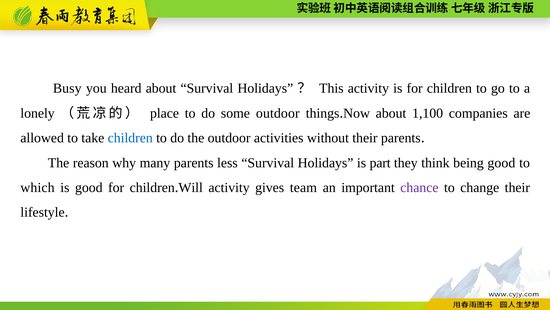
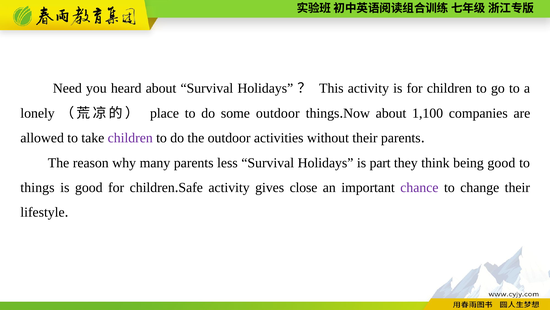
Busy: Busy -> Need
children at (130, 138) colour: blue -> purple
which at (37, 187): which -> things
Will: Will -> Safe
team: team -> close
